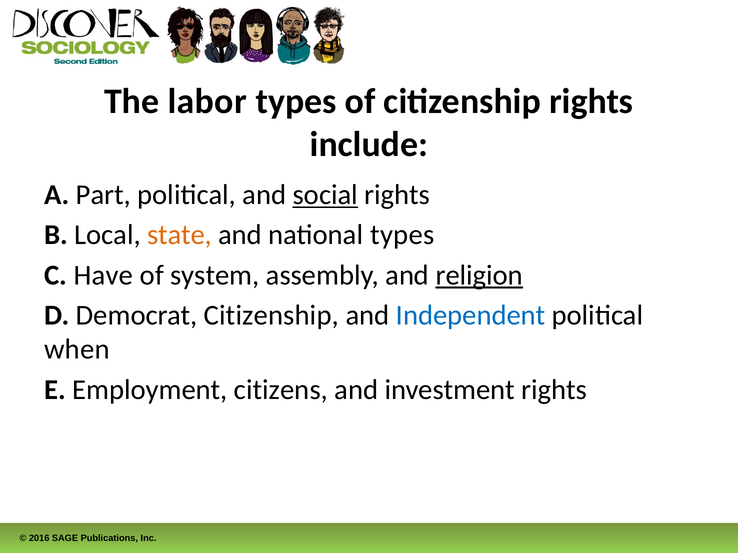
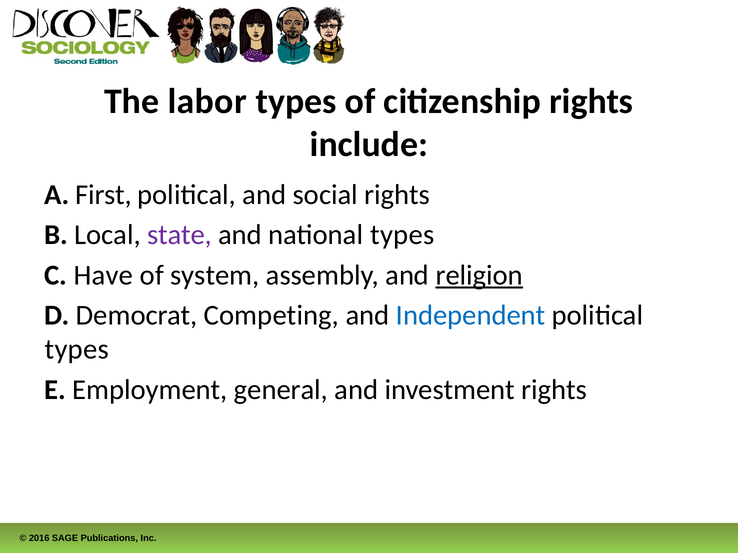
Part: Part -> First
social underline: present -> none
state colour: orange -> purple
Democrat Citizenship: Citizenship -> Competing
when at (77, 350): when -> types
citizens: citizens -> general
